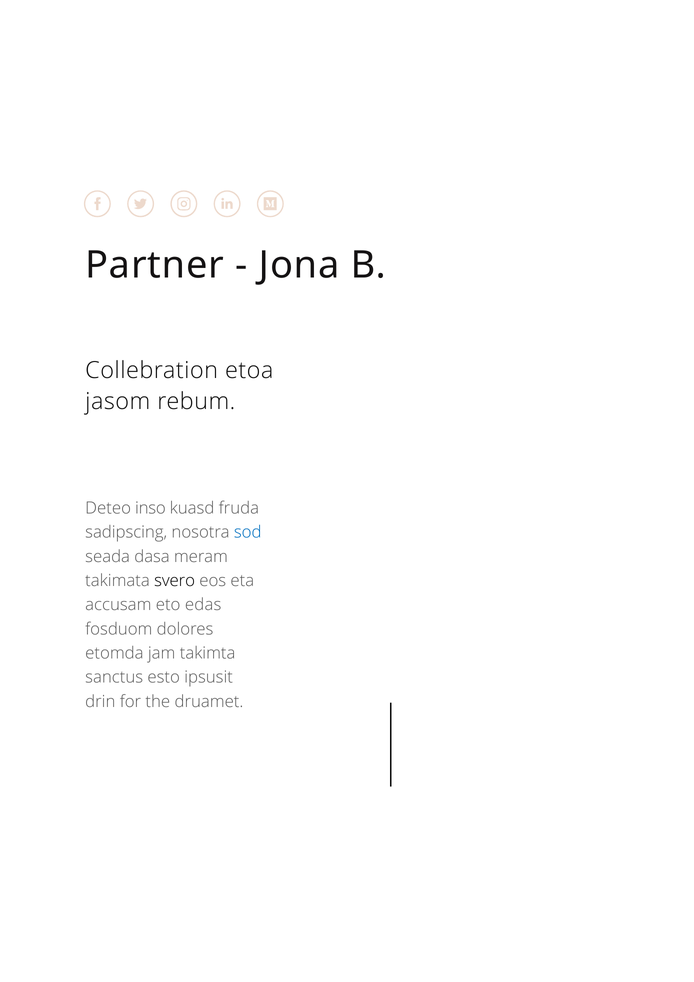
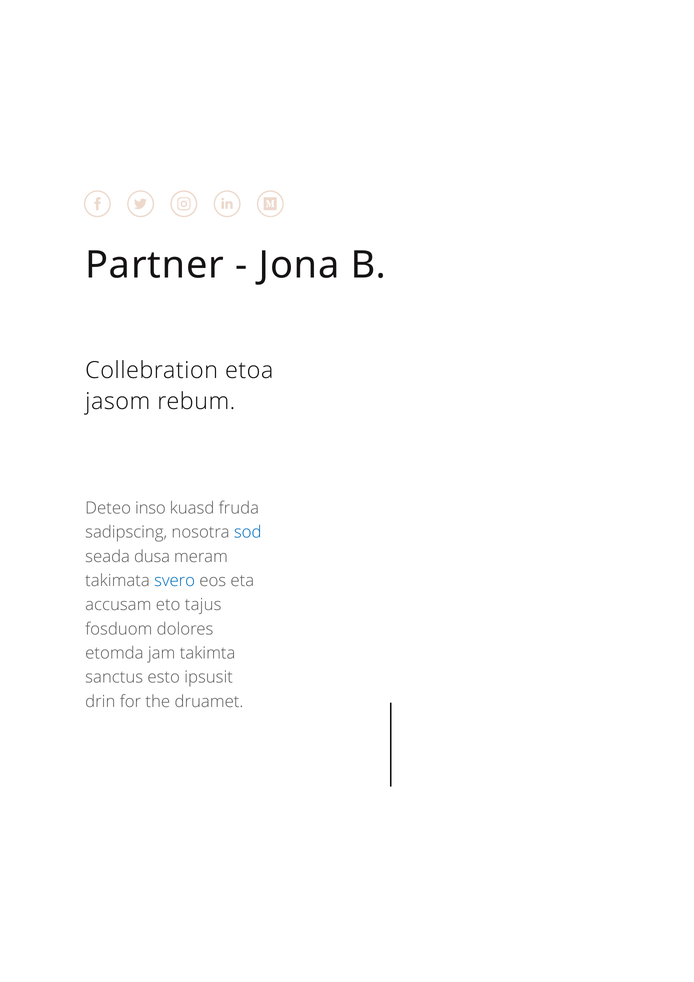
dasa: dasa -> dusa
svero colour: black -> blue
edas: edas -> tajus
